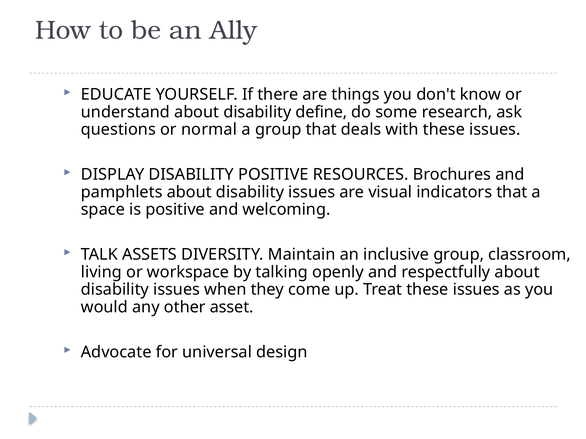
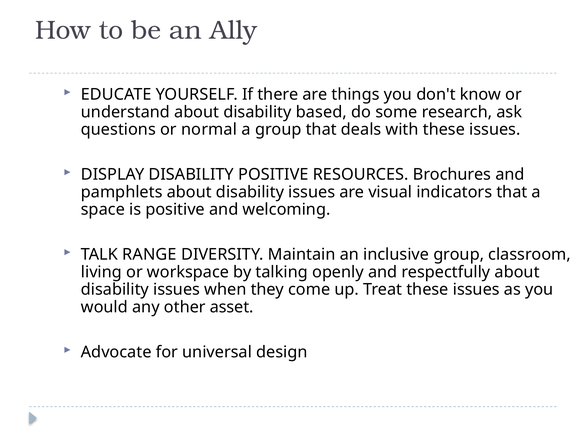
define: define -> based
ASSETS: ASSETS -> RANGE
